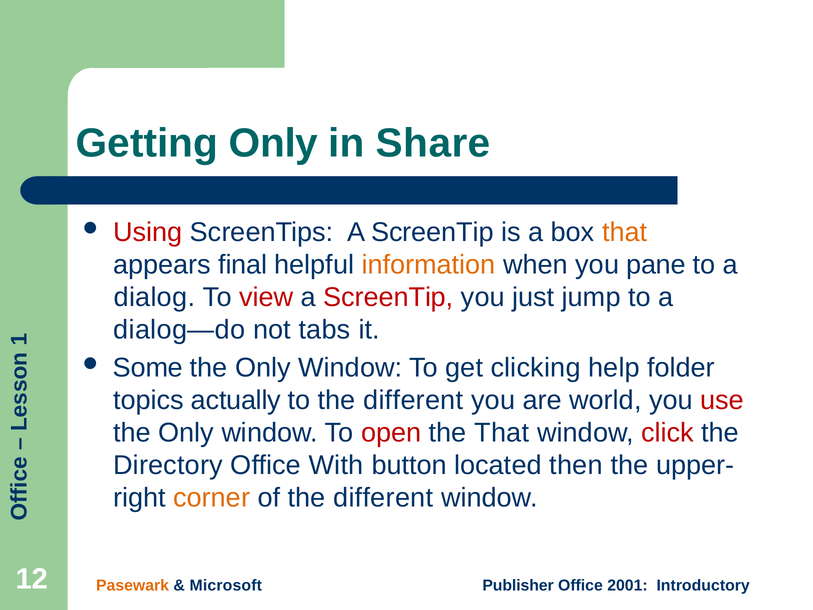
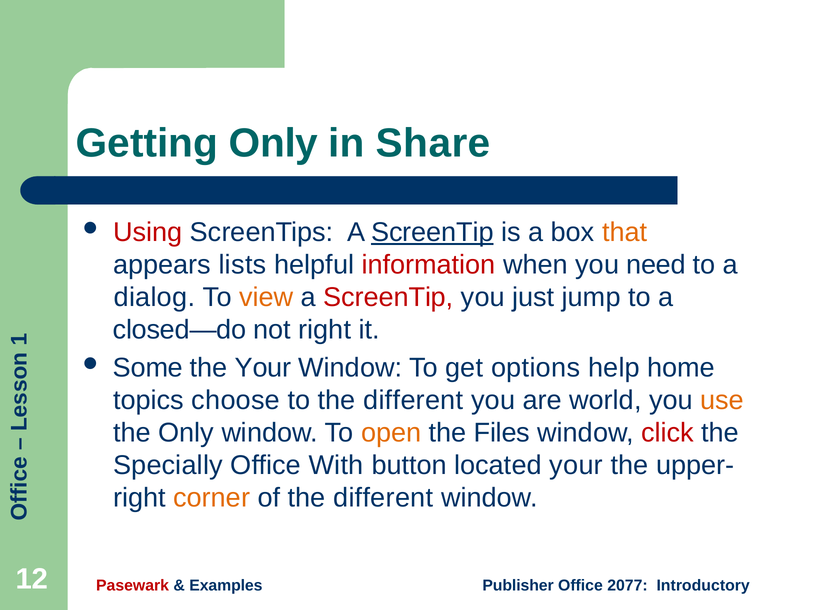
ScreenTip at (432, 232) underline: none -> present
final: final -> lists
information colour: orange -> red
pane: pane -> need
view colour: red -> orange
dialog—do: dialog—do -> closed—do
not tabs: tabs -> right
Only at (263, 368): Only -> Your
clicking: clicking -> options
folder: folder -> home
actually: actually -> choose
use colour: red -> orange
open colour: red -> orange
the That: That -> Files
Directory: Directory -> Specially
located then: then -> your
Pasewark colour: orange -> red
Microsoft: Microsoft -> Examples
2001: 2001 -> 2077
